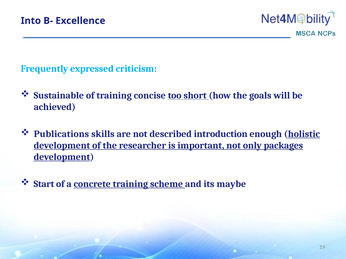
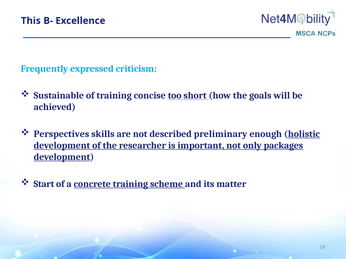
Into: Into -> This
Publications: Publications -> Perspectives
introduction: introduction -> preliminary
maybe: maybe -> matter
